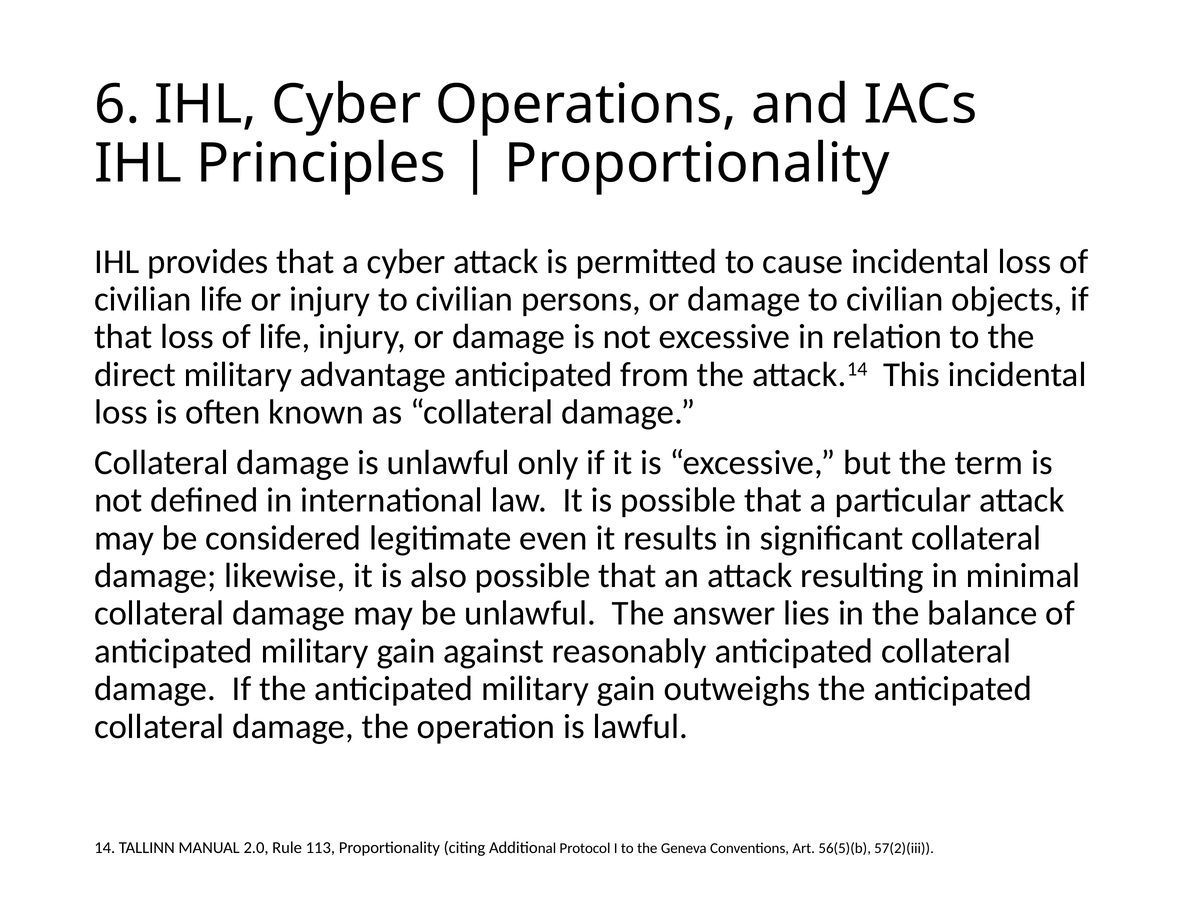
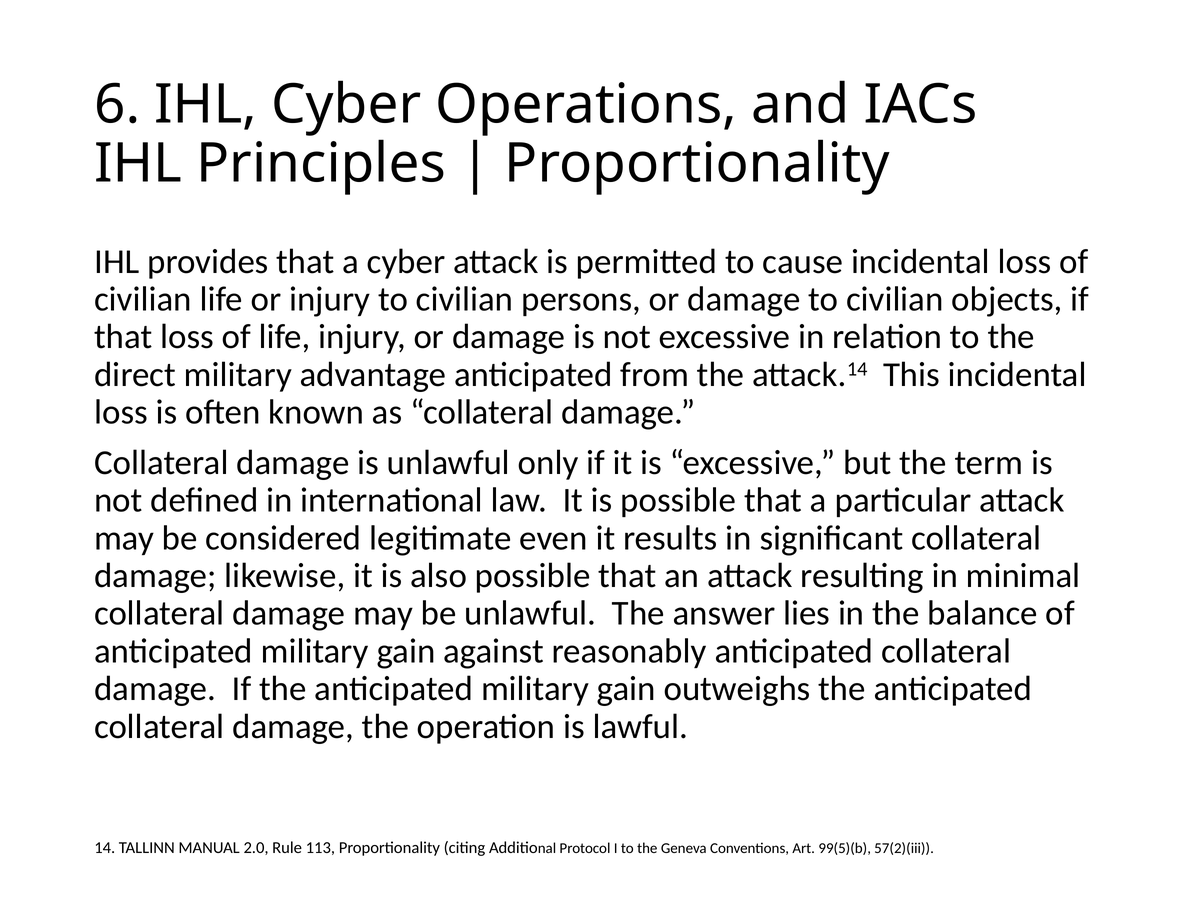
56(5)(b: 56(5)(b -> 99(5)(b
